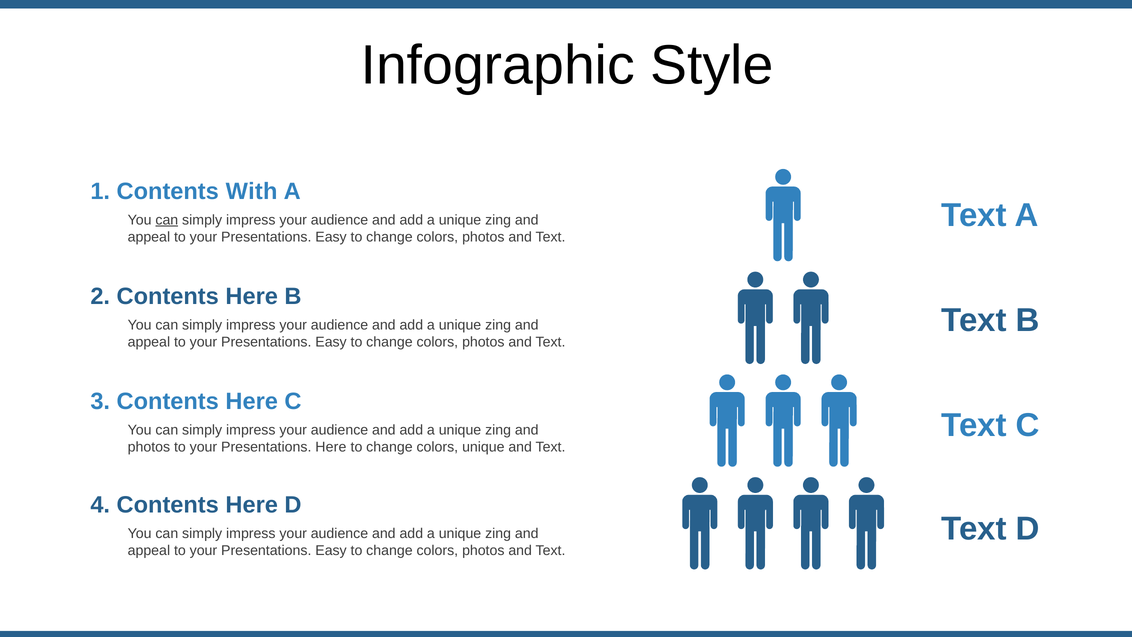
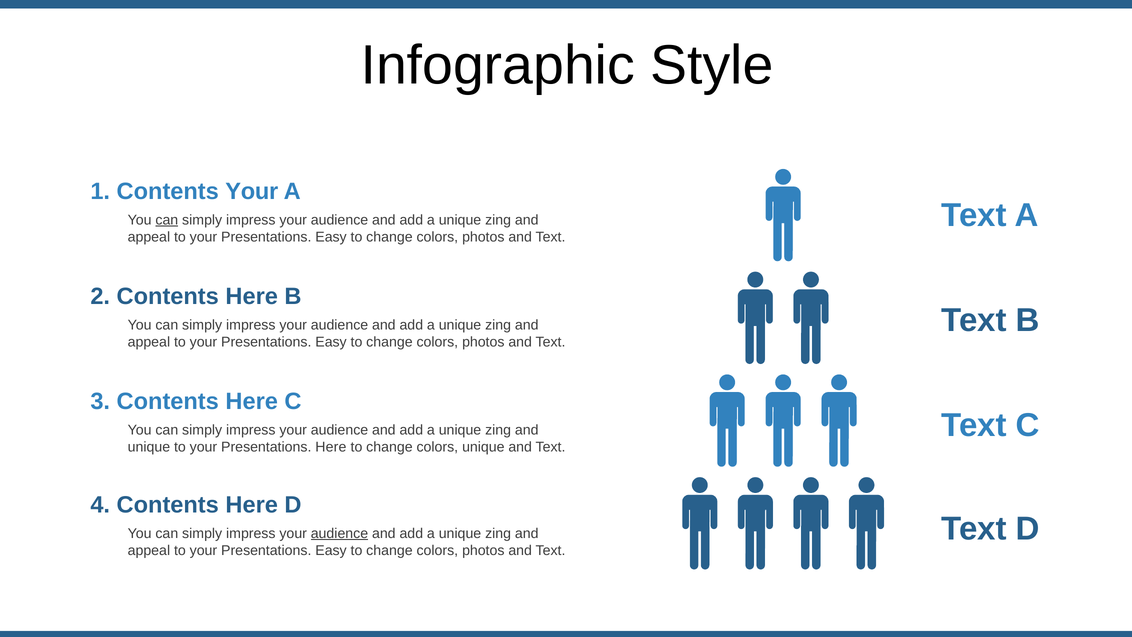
Contents With: With -> Your
photos at (149, 447): photos -> unique
audience at (339, 533) underline: none -> present
